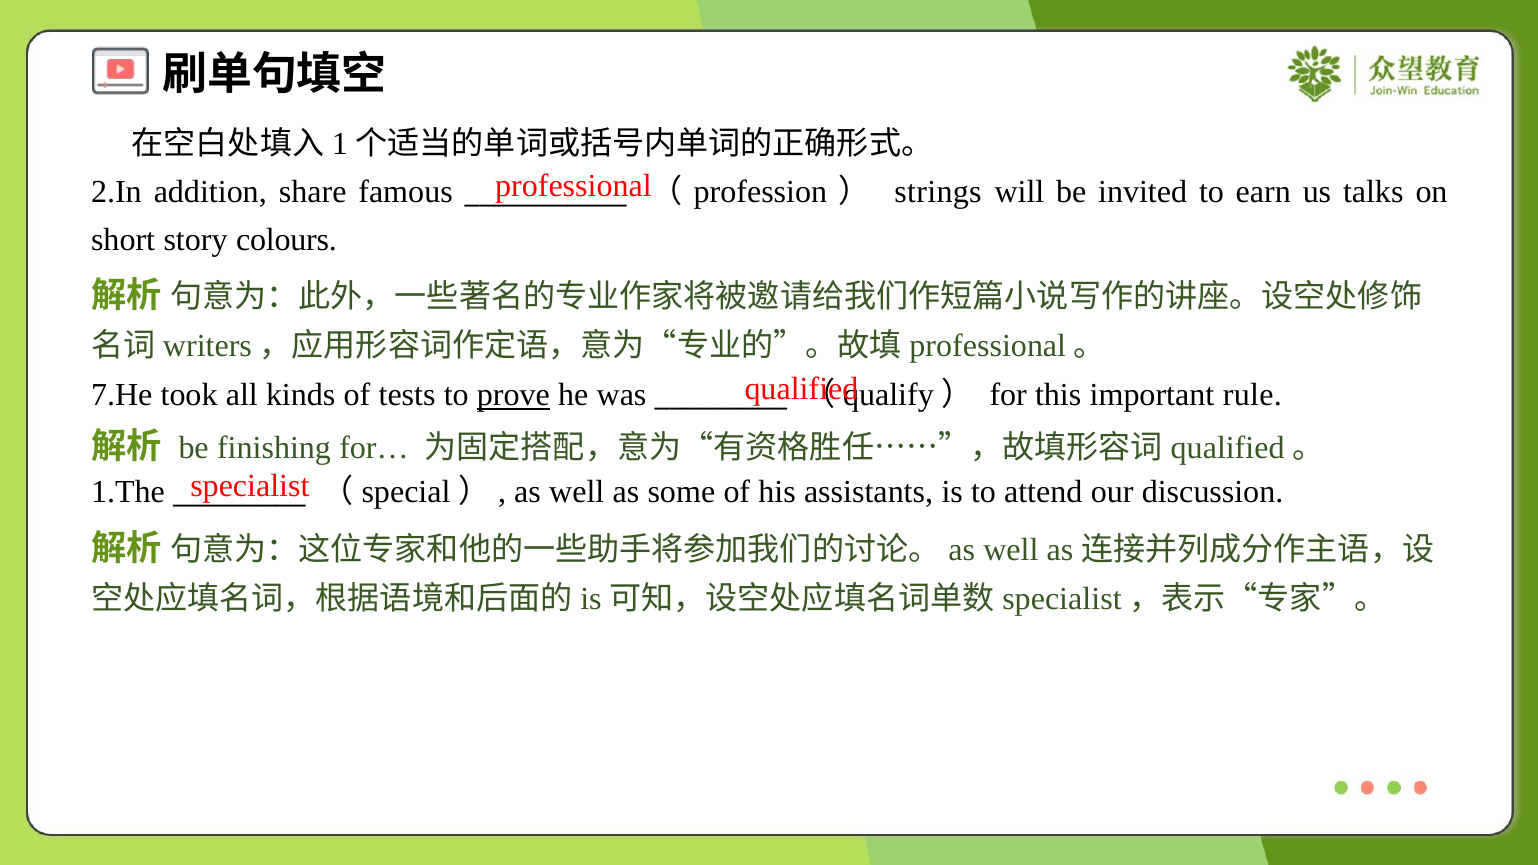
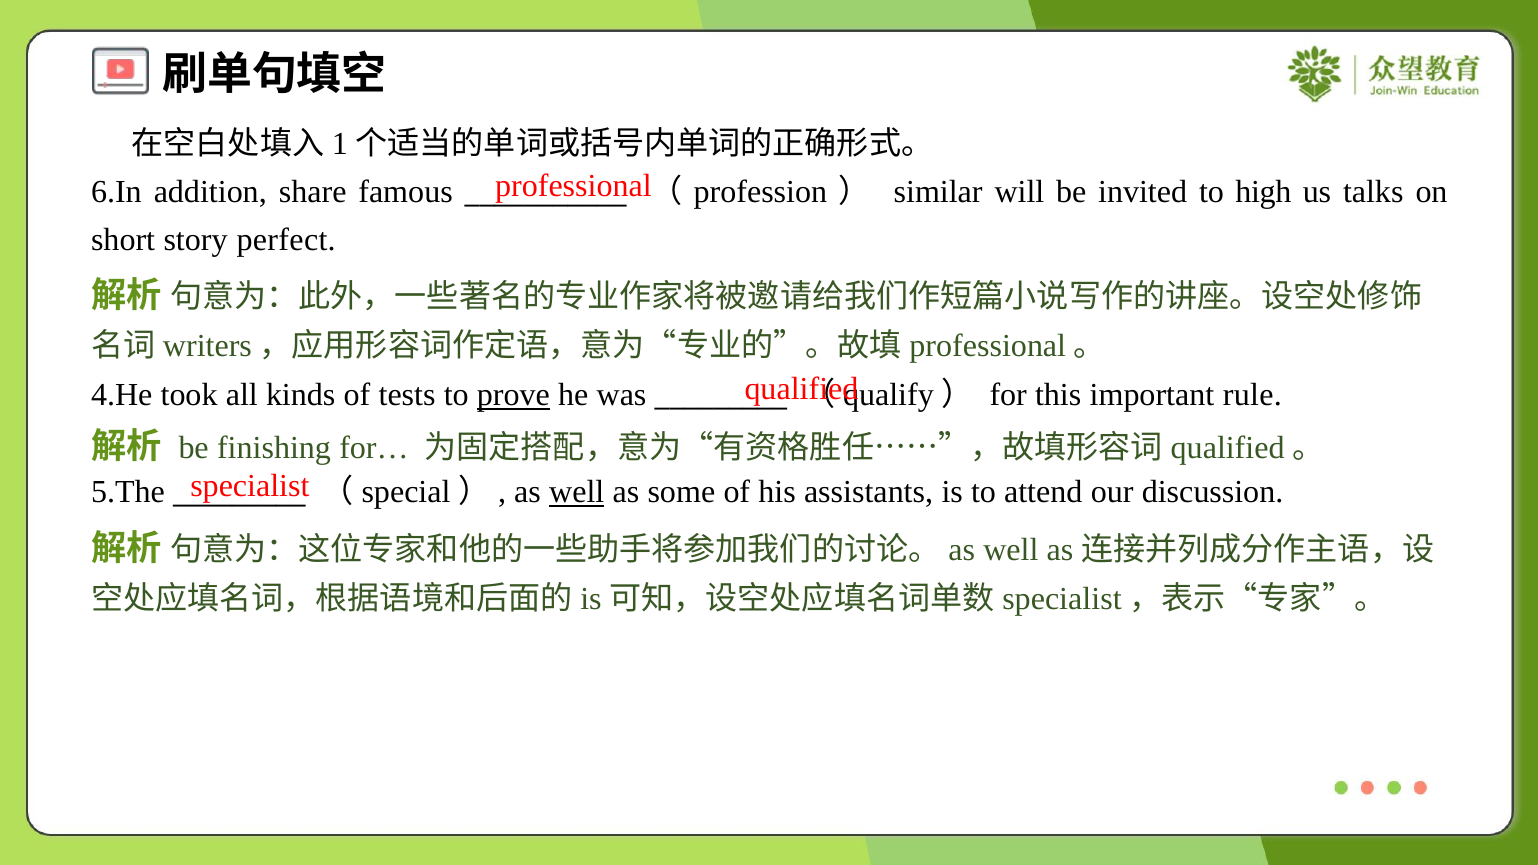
2.In: 2.In -> 6.In
strings: strings -> similar
earn: earn -> high
colours: colours -> perfect
7.He: 7.He -> 4.He
1.The: 1.The -> 5.The
well at (577, 492) underline: none -> present
